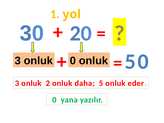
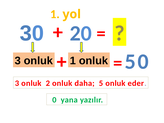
0 at (73, 61): 0 -> 1
